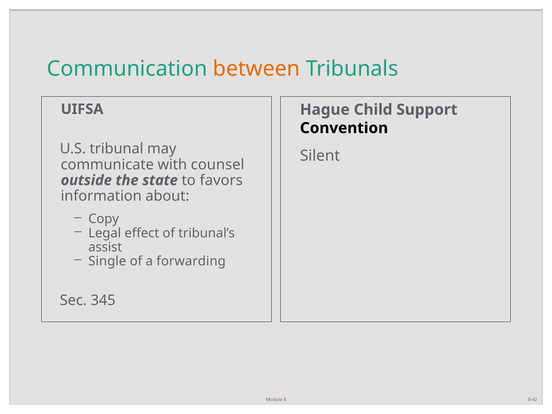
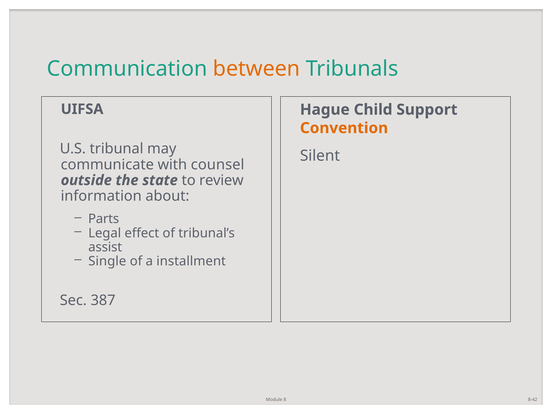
Convention colour: black -> orange
favors: favors -> review
Copy: Copy -> Parts
forwarding: forwarding -> installment
345: 345 -> 387
